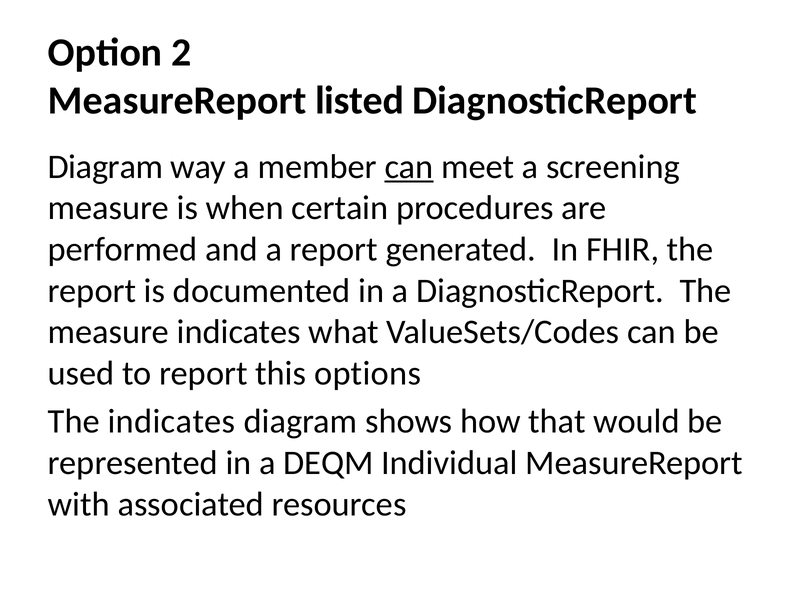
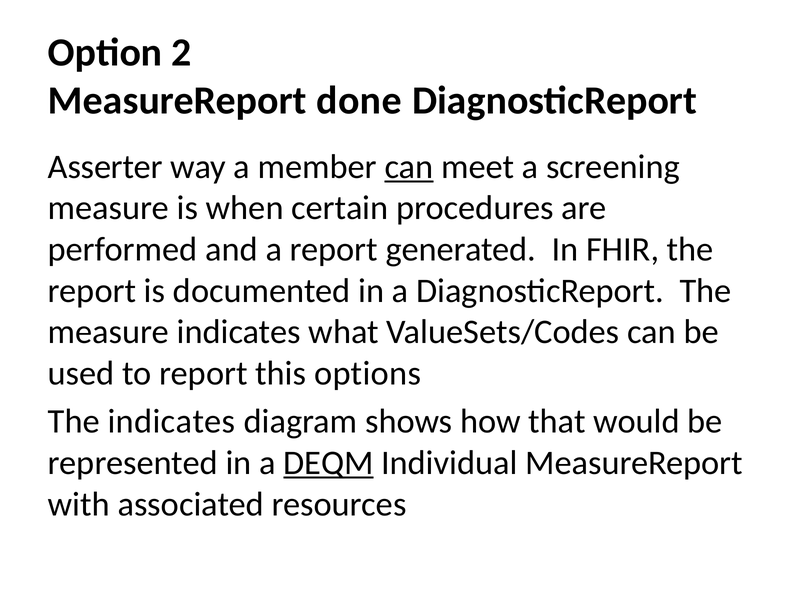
listed: listed -> done
Diagram at (105, 167): Diagram -> Asserter
DEQM underline: none -> present
